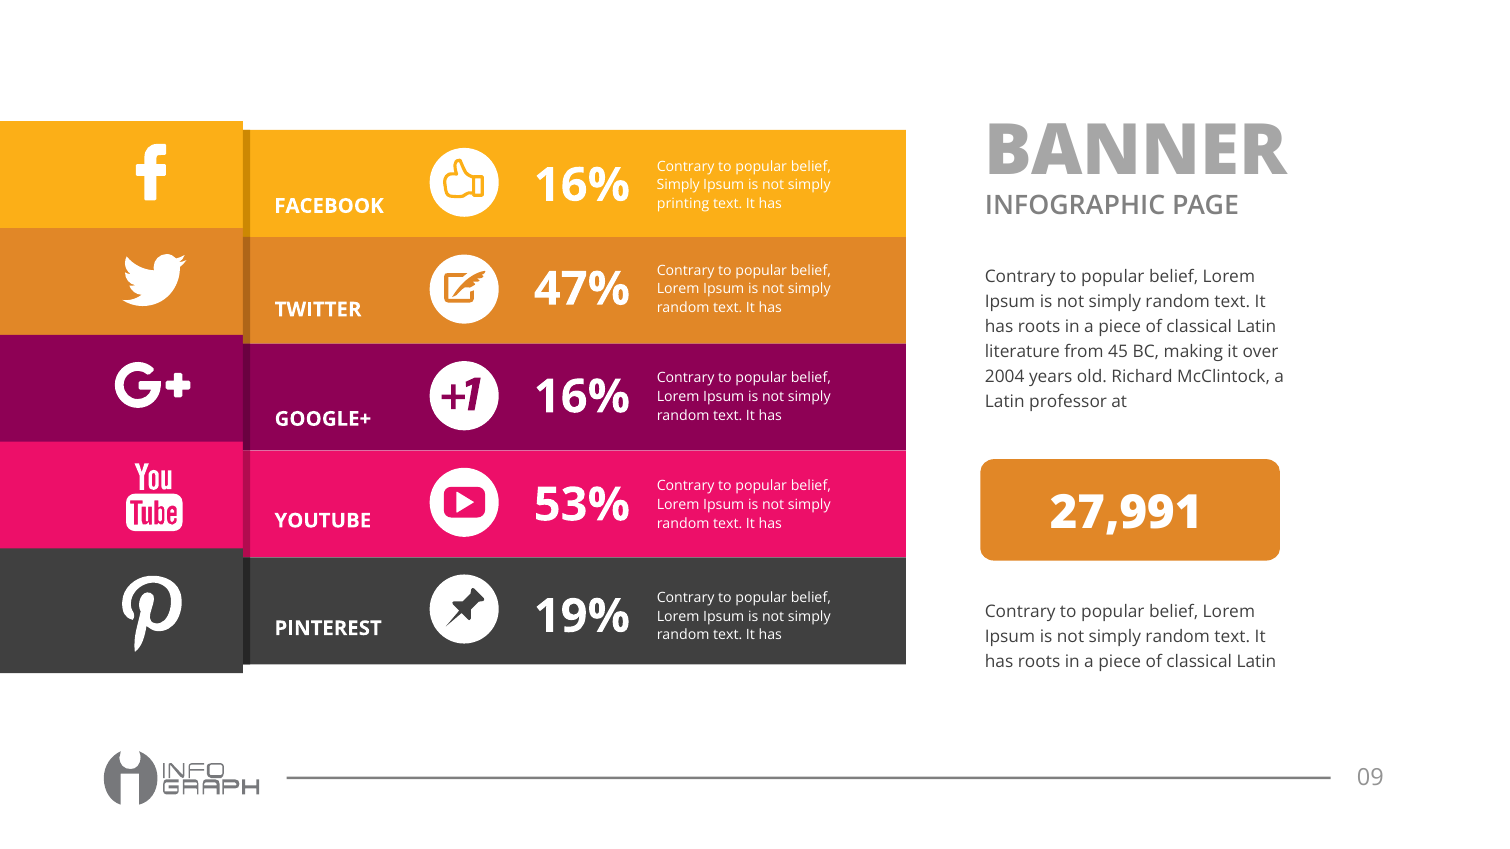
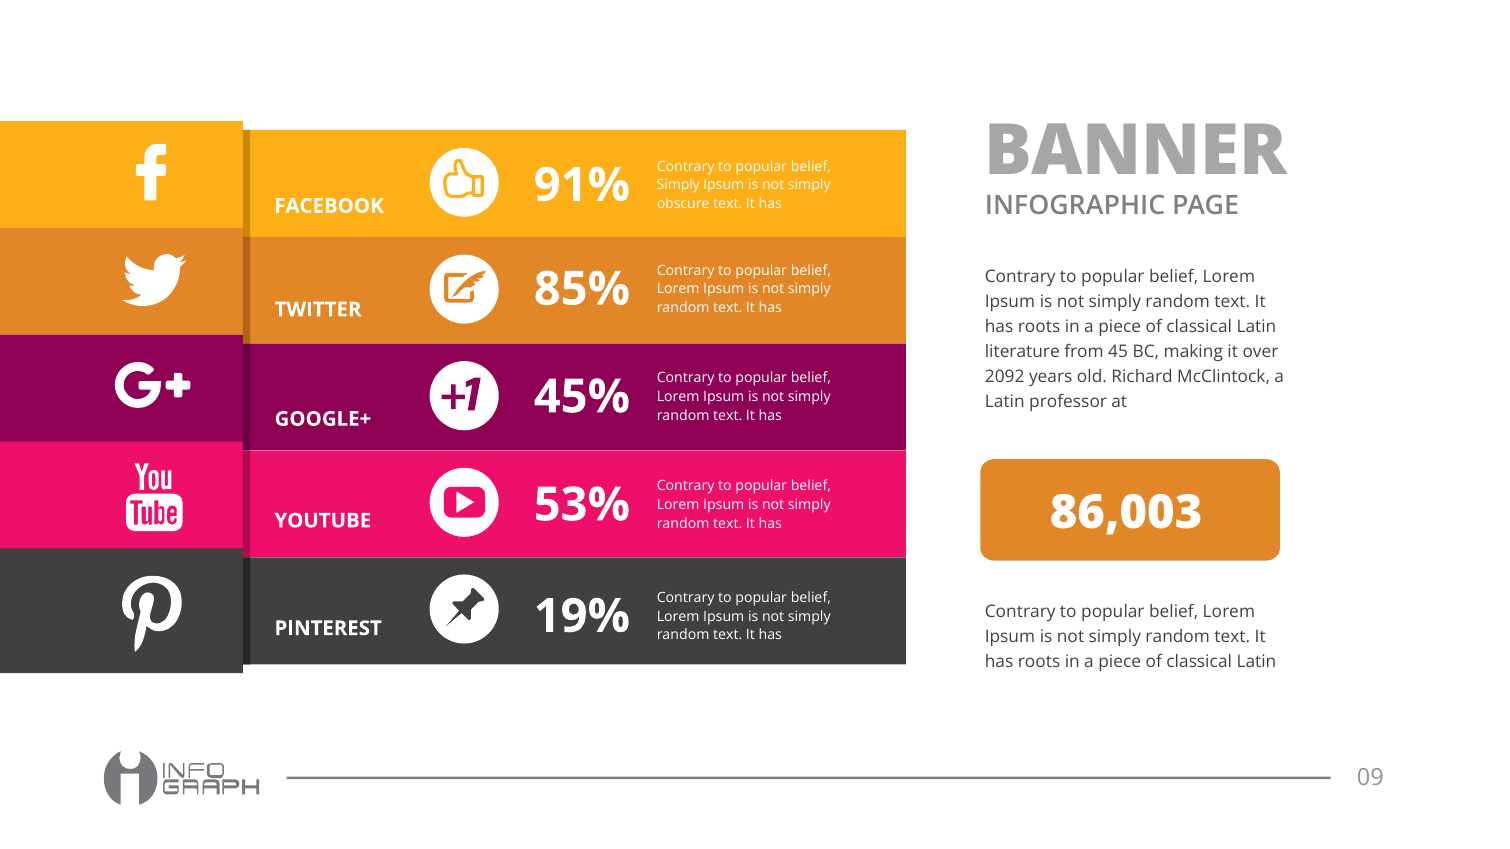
16% at (582, 185): 16% -> 91%
printing: printing -> obscure
47%: 47% -> 85%
2004: 2004 -> 2092
16% at (582, 397): 16% -> 45%
27,991: 27,991 -> 86,003
